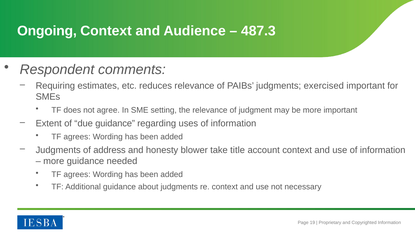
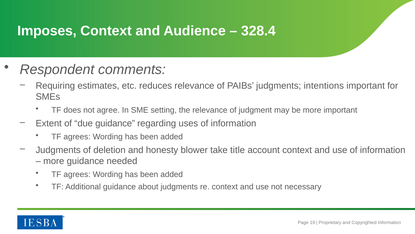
Ongoing: Ongoing -> Imposes
487.3: 487.3 -> 328.4
exercised: exercised -> intentions
address: address -> deletion
